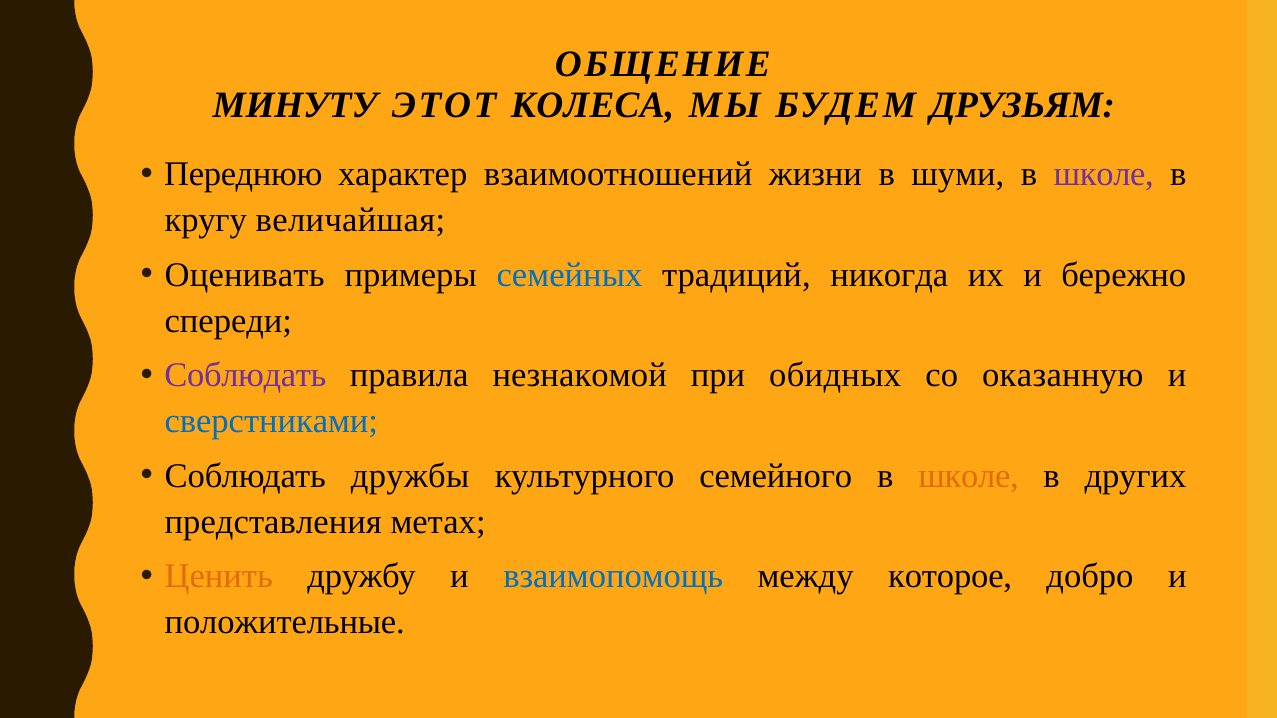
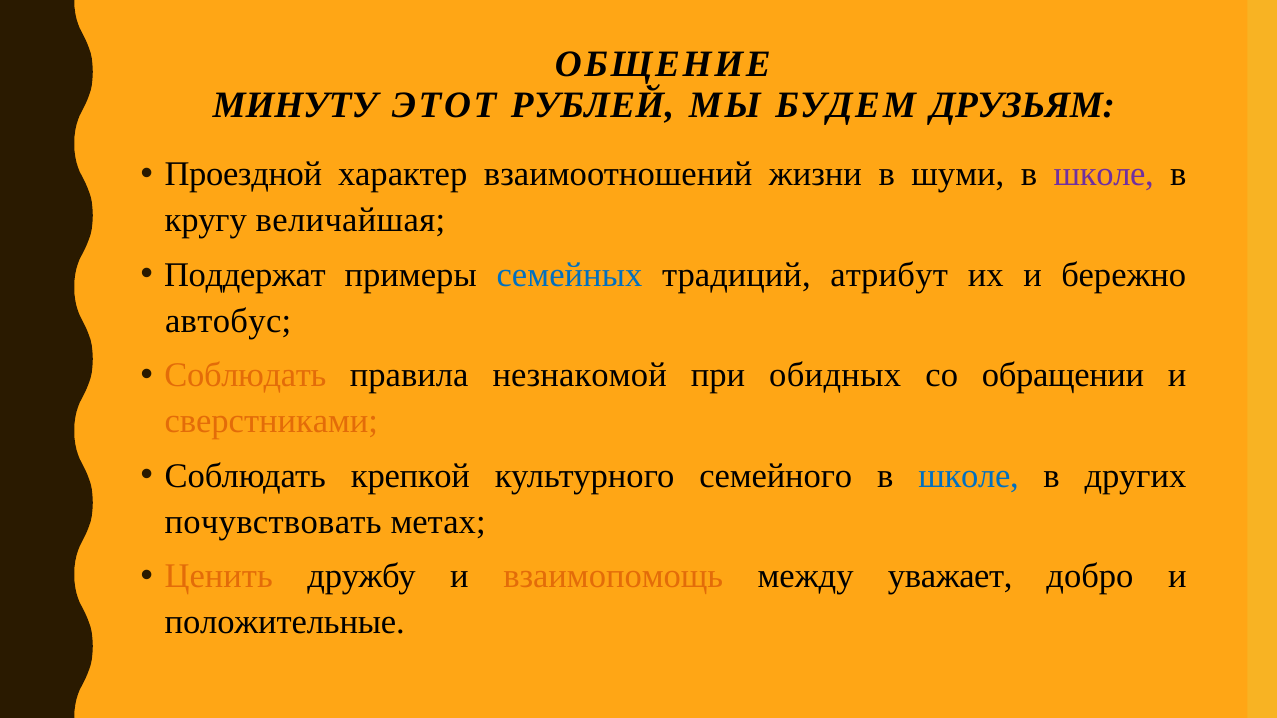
КОЛЕСА: КОЛЕСА -> РУБЛЕЙ
Переднюю: Переднюю -> Проездной
Оценивать: Оценивать -> Поддержат
никогда: никогда -> атрибут
спереди: спереди -> автобус
Соблюдать at (245, 376) colour: purple -> orange
оказанную: оказанную -> обращении
сверстниками colour: blue -> orange
дружбы: дружбы -> крепкой
школе at (969, 476) colour: orange -> blue
представления: представления -> почувствовать
взаимопомощь colour: blue -> orange
которое: которое -> уважает
